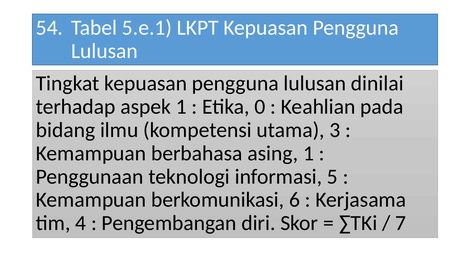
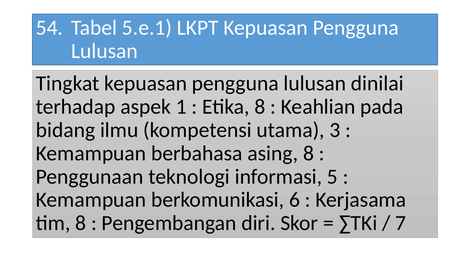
Etika 0: 0 -> 8
asing 1: 1 -> 8
tim 4: 4 -> 8
